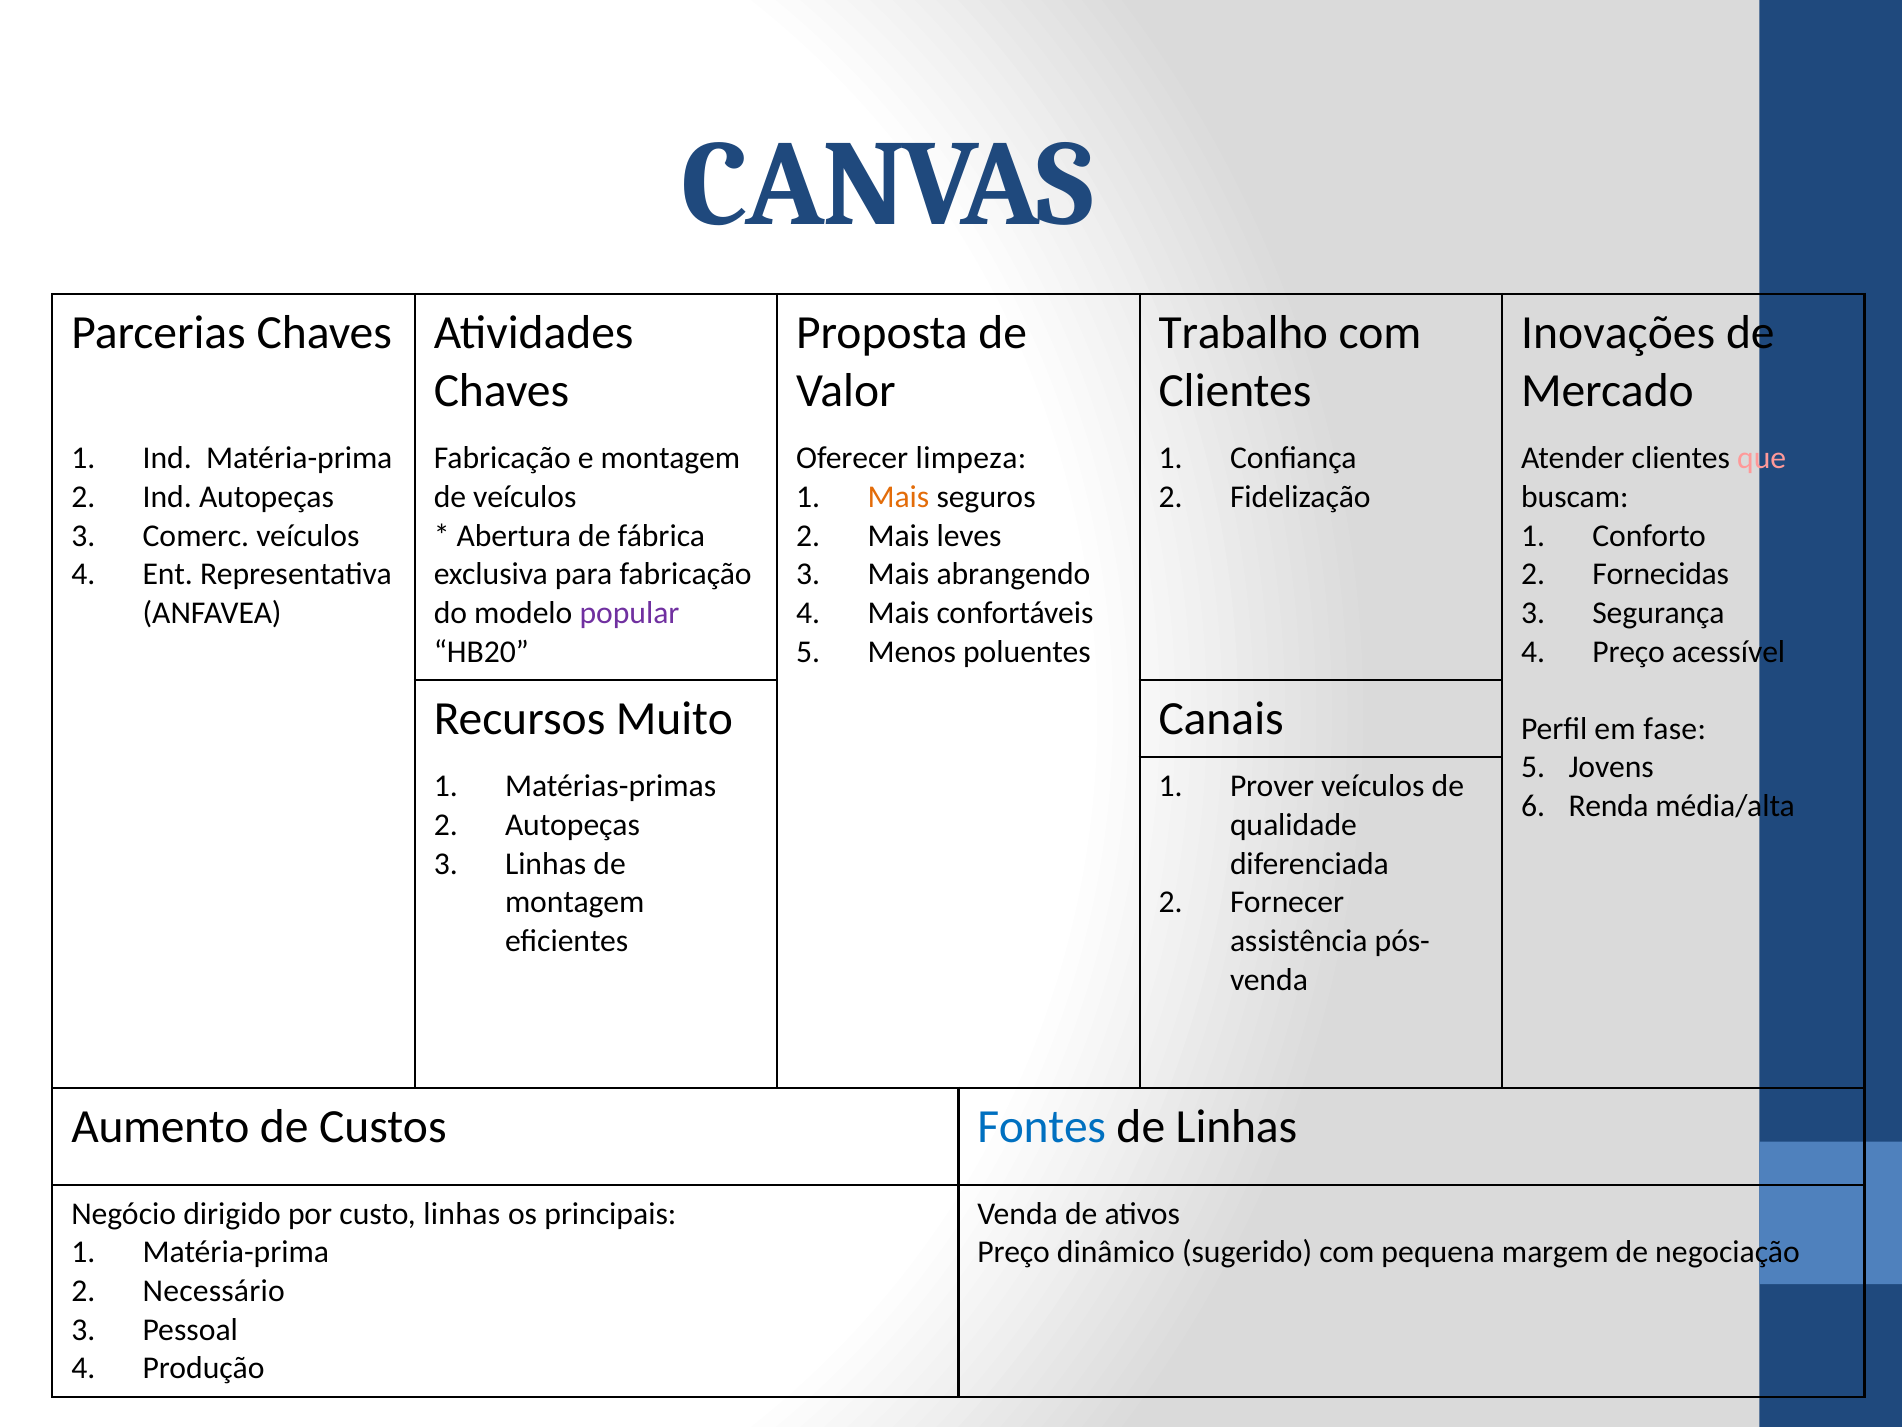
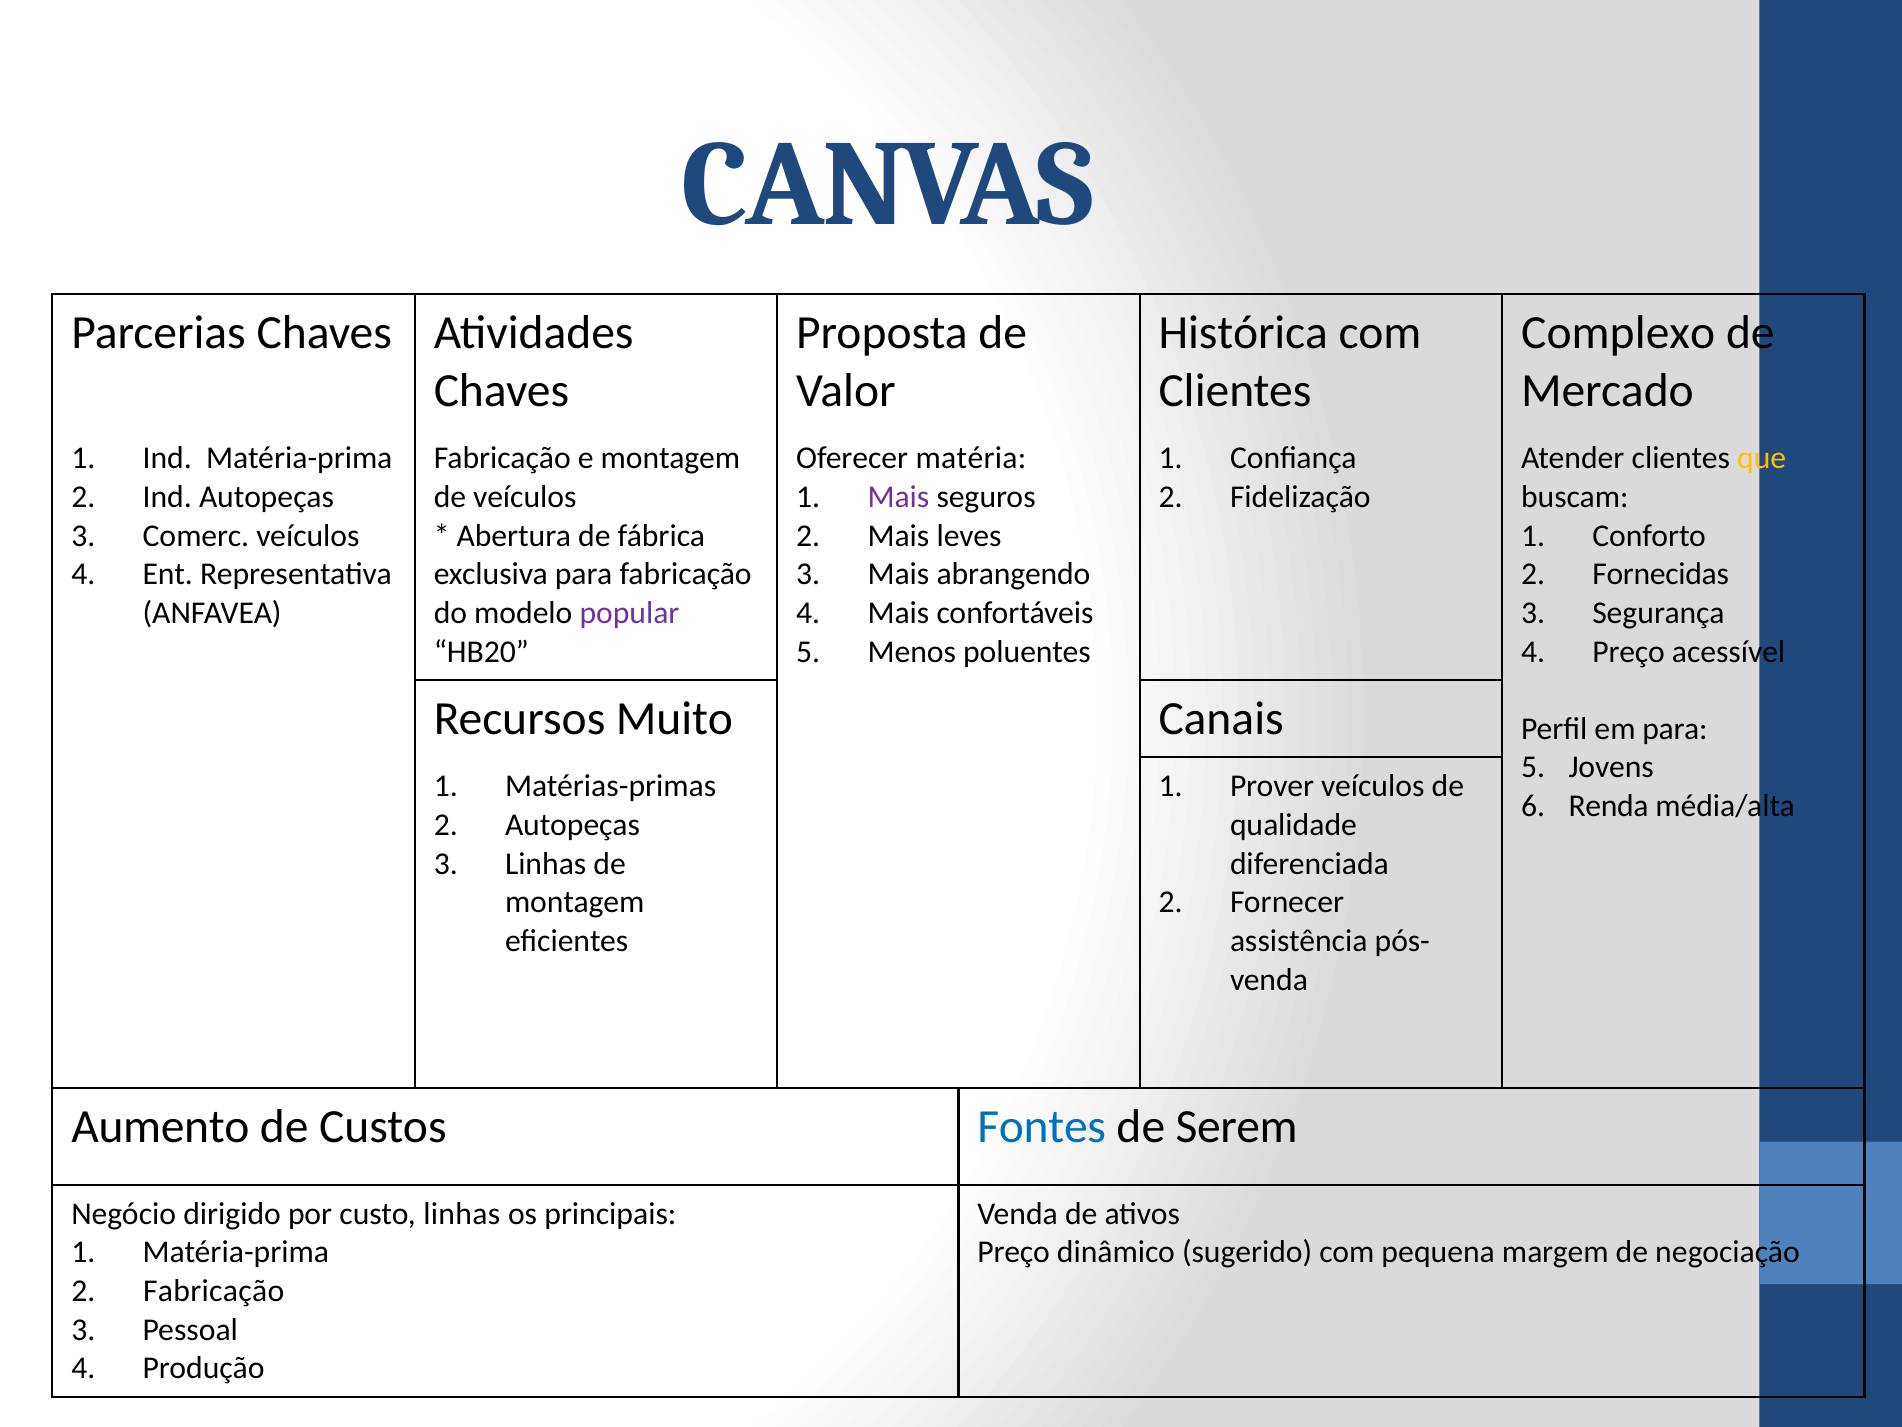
Trabalho: Trabalho -> Histórica
Inovações: Inovações -> Complexo
limpeza: limpeza -> matéria
que colour: pink -> yellow
Mais at (898, 497) colour: orange -> purple
em fase: fase -> para
de Linhas: Linhas -> Serem
Necessário at (214, 1291): Necessário -> Fabricação
